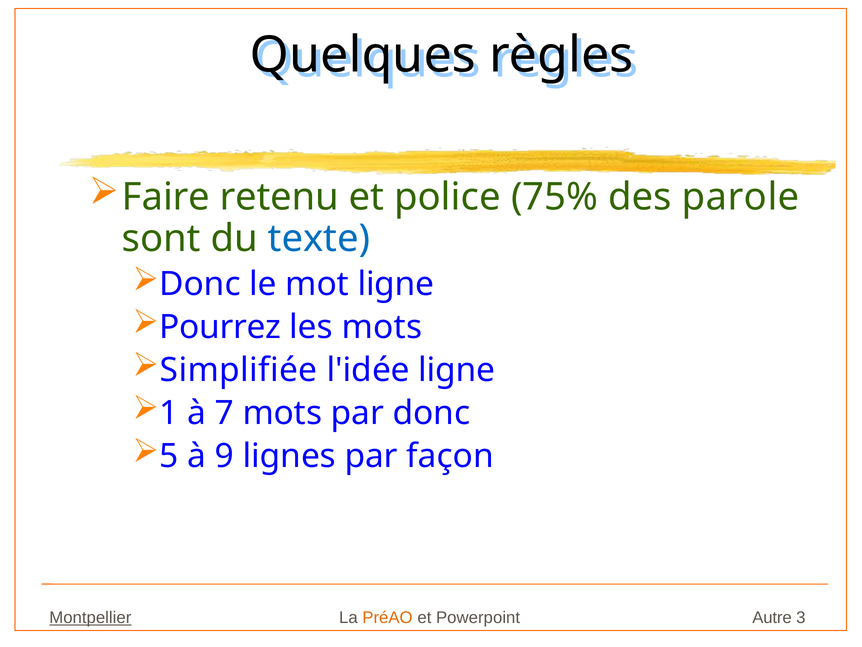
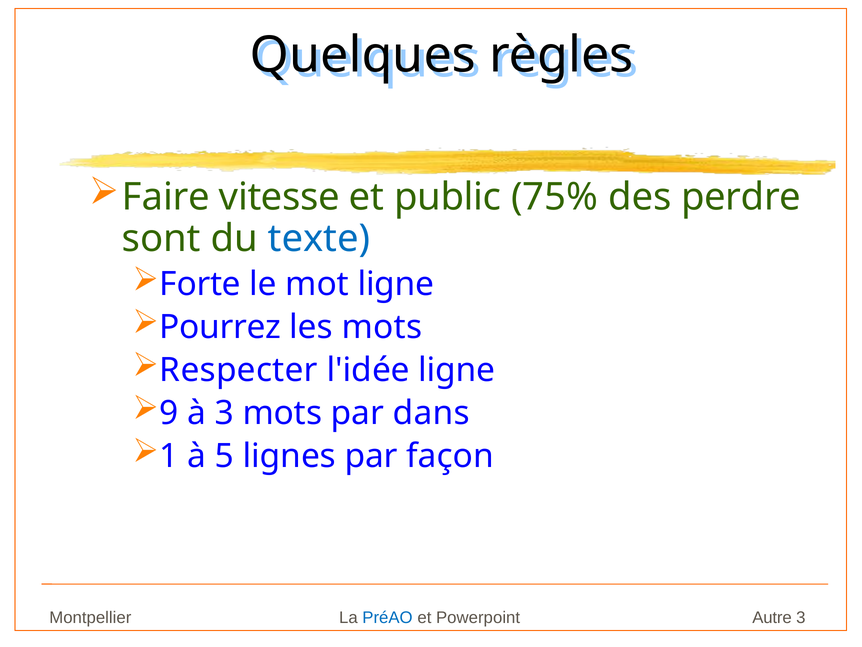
retenu: retenu -> vitesse
police: police -> public
parole: parole -> perdre
Donc at (200, 284): Donc -> Forte
Simplifiée: Simplifiée -> Respecter
1: 1 -> 9
à 7: 7 -> 3
par donc: donc -> dans
5: 5 -> 1
9: 9 -> 5
Montpellier underline: present -> none
PréAO colour: orange -> blue
